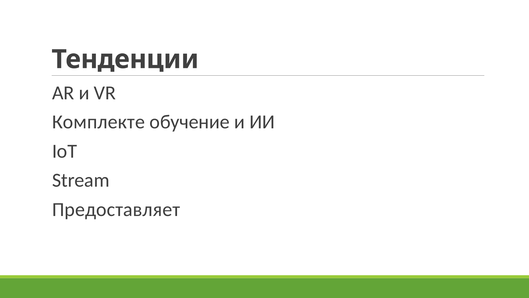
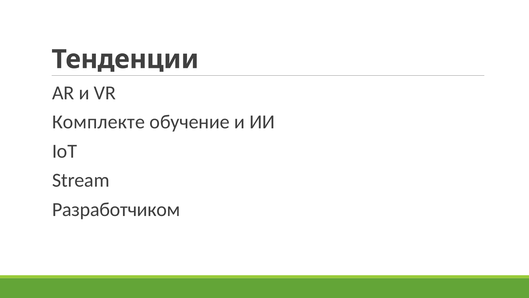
Предоставляет: Предоставляет -> Разработчиком
